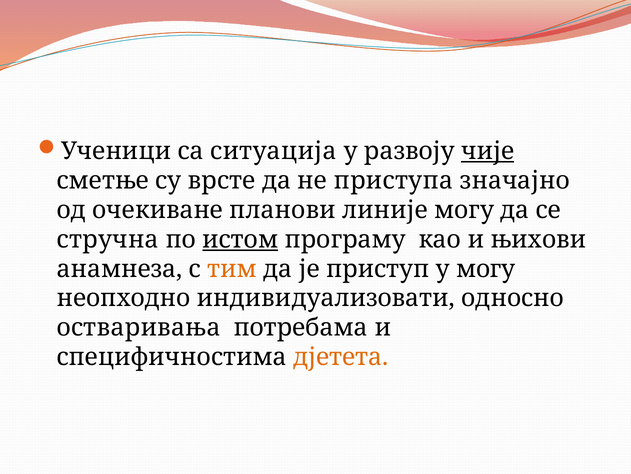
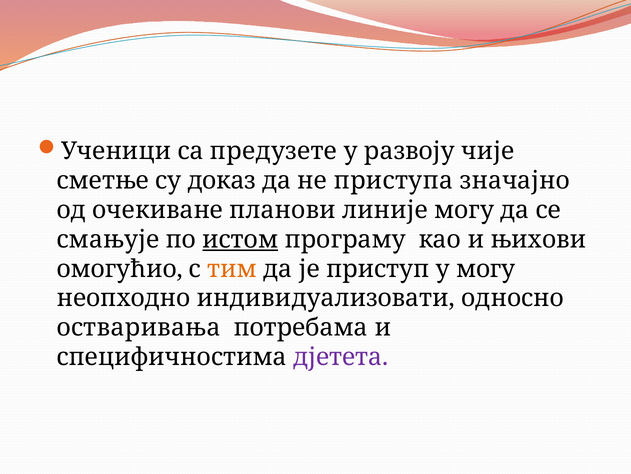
ситуација: ситуација -> предузете
чије underline: present -> none
врсте: врсте -> доказ
стручна: стручна -> смањује
анамнеза: анамнеза -> омогућио
дјетета colour: orange -> purple
